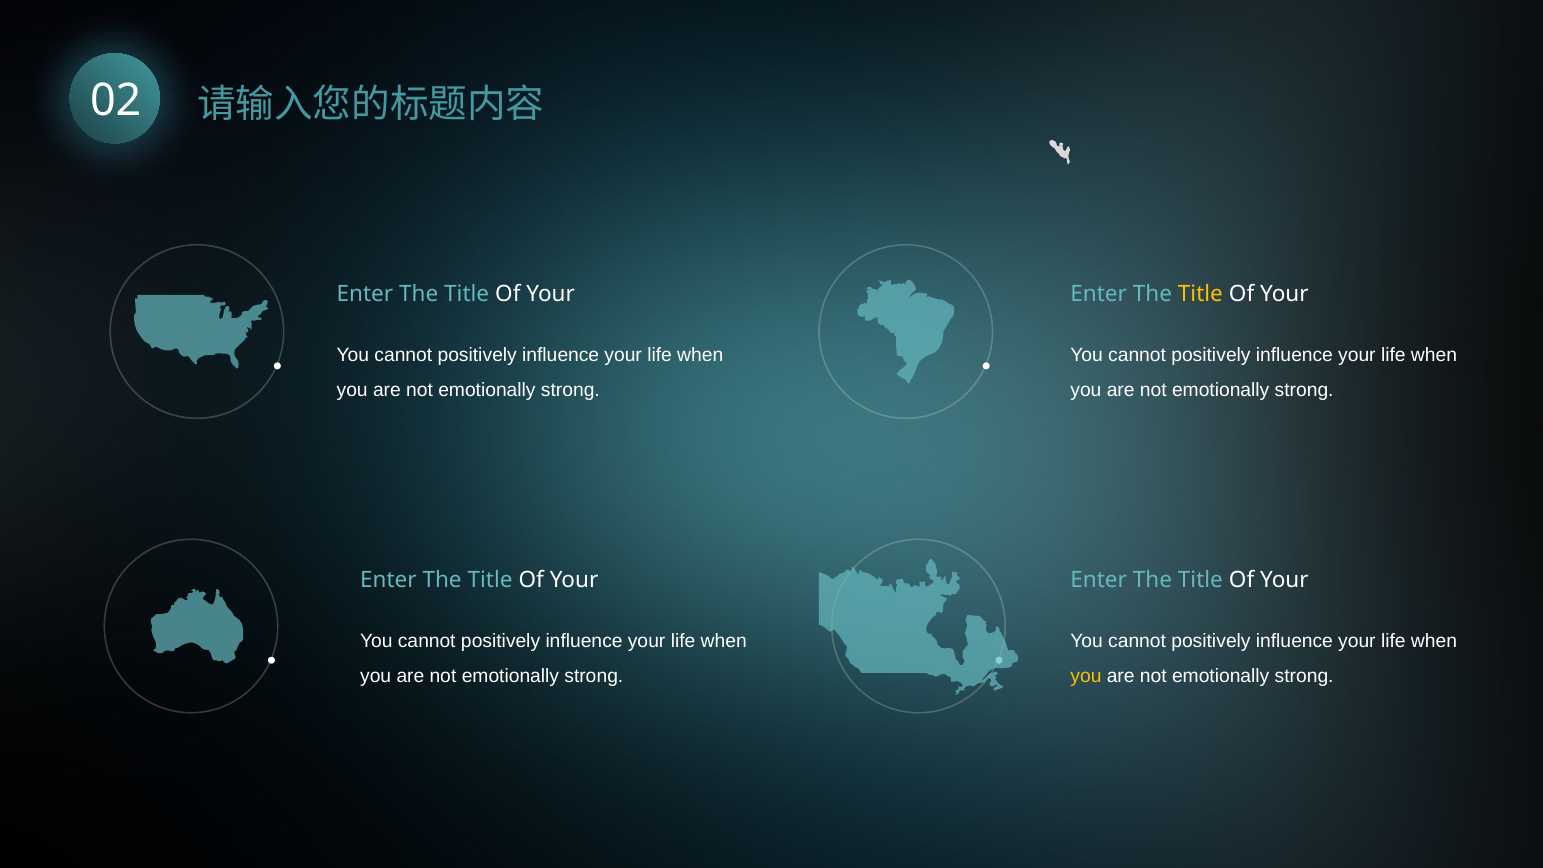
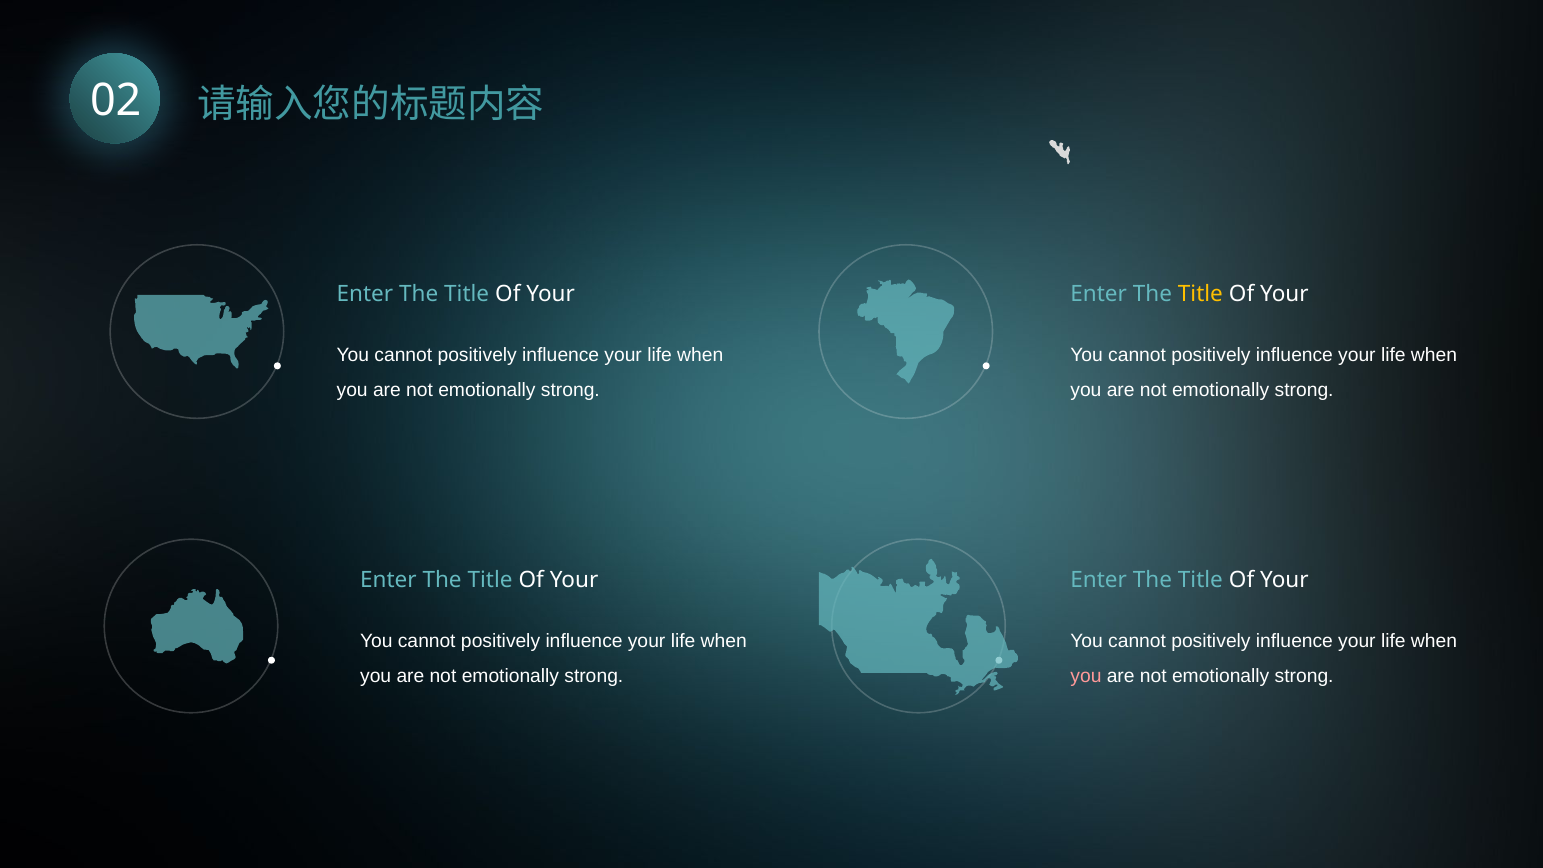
you at (1086, 676) colour: yellow -> pink
